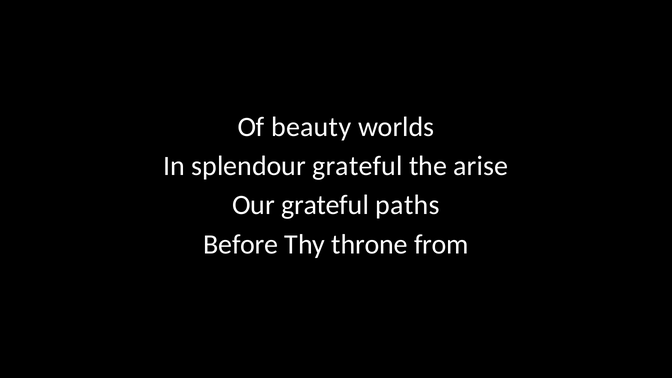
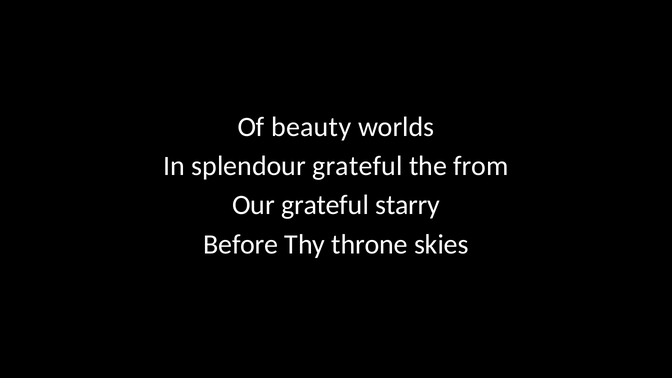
arise: arise -> from
paths: paths -> starry
from: from -> skies
